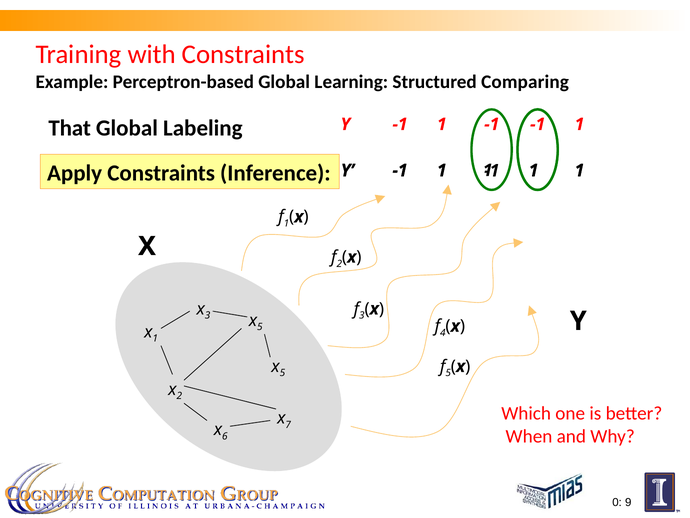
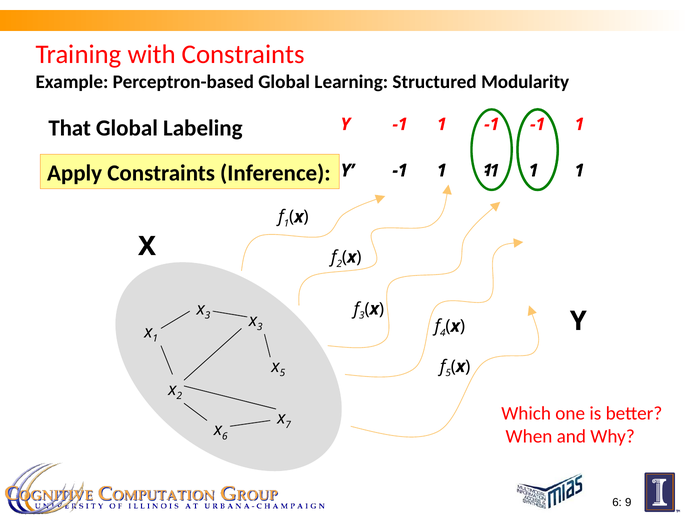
Comparing: Comparing -> Modularity
5 at (260, 327): 5 -> 3
0 at (617, 502): 0 -> 6
